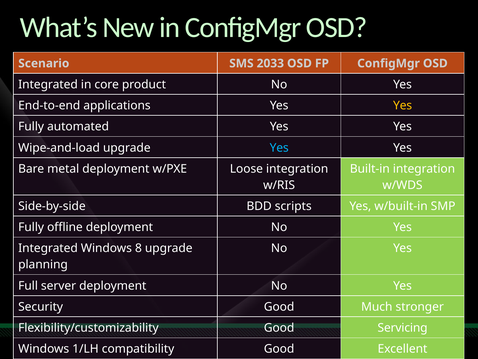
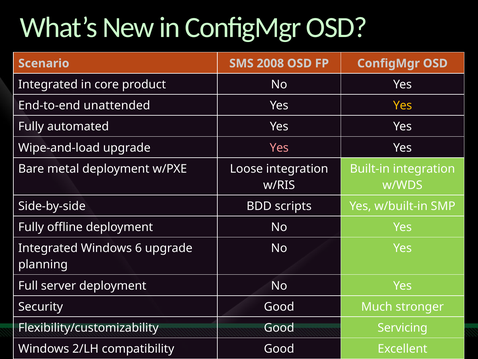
2033: 2033 -> 2008
applications: applications -> unattended
Yes at (279, 148) colour: light blue -> pink
8: 8 -> 6
1/LH: 1/LH -> 2/LH
